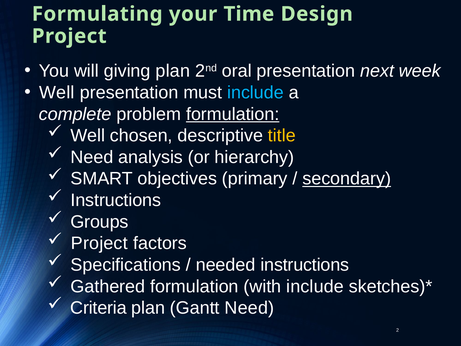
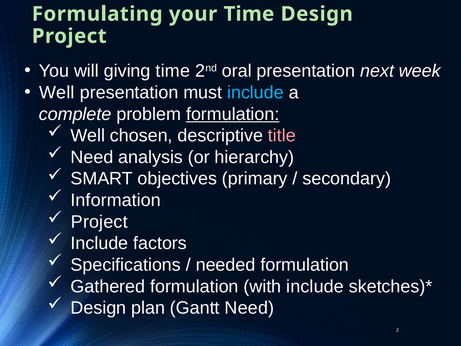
giving plan: plan -> time
title colour: yellow -> pink
secondary underline: present -> none
Instructions at (116, 200): Instructions -> Information
Groups at (99, 222): Groups -> Project
Project at (99, 243): Project -> Include
needed instructions: instructions -> formulation
Criteria at (98, 308): Criteria -> Design
